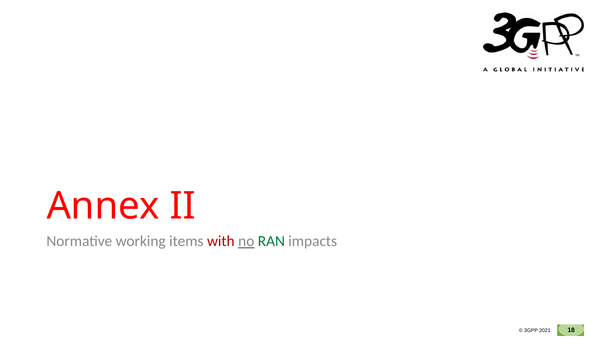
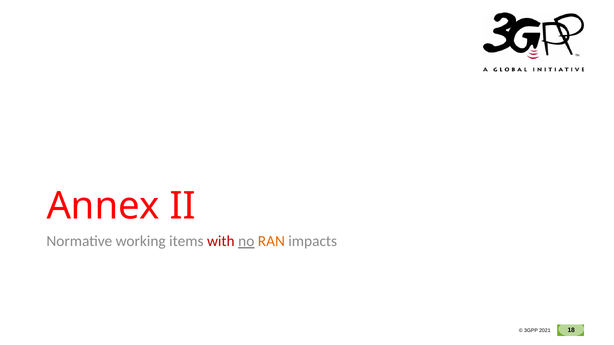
RAN colour: green -> orange
